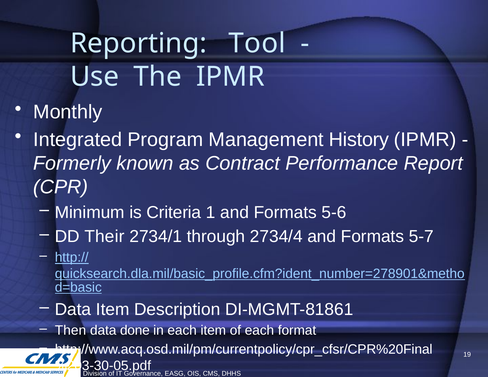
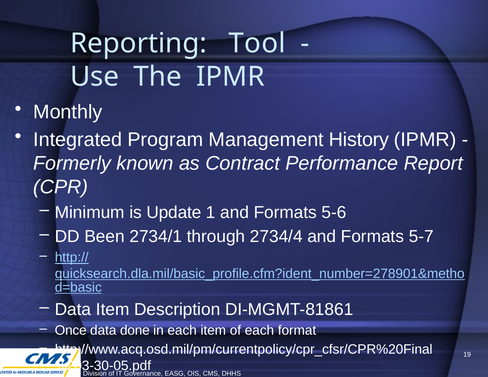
Criteria: Criteria -> Update
Their: Their -> Been
Then: Then -> Once
